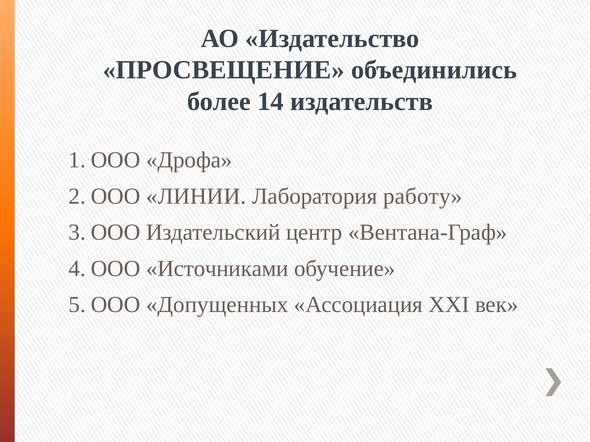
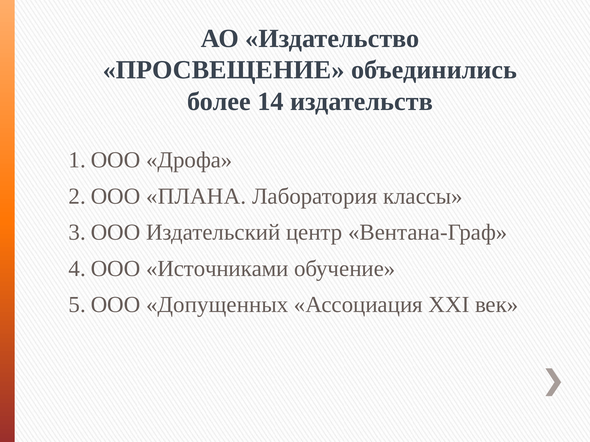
ЛИНИИ: ЛИНИИ -> ПЛАНА
работу: работу -> классы
